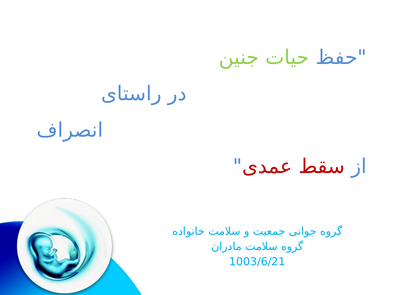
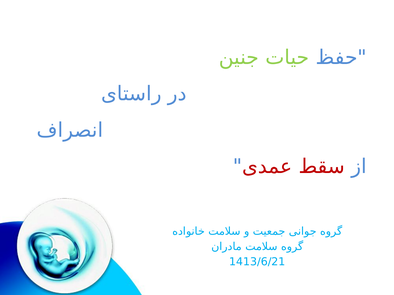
1003/6/21: 1003/6/21 -> 1413/6/21
